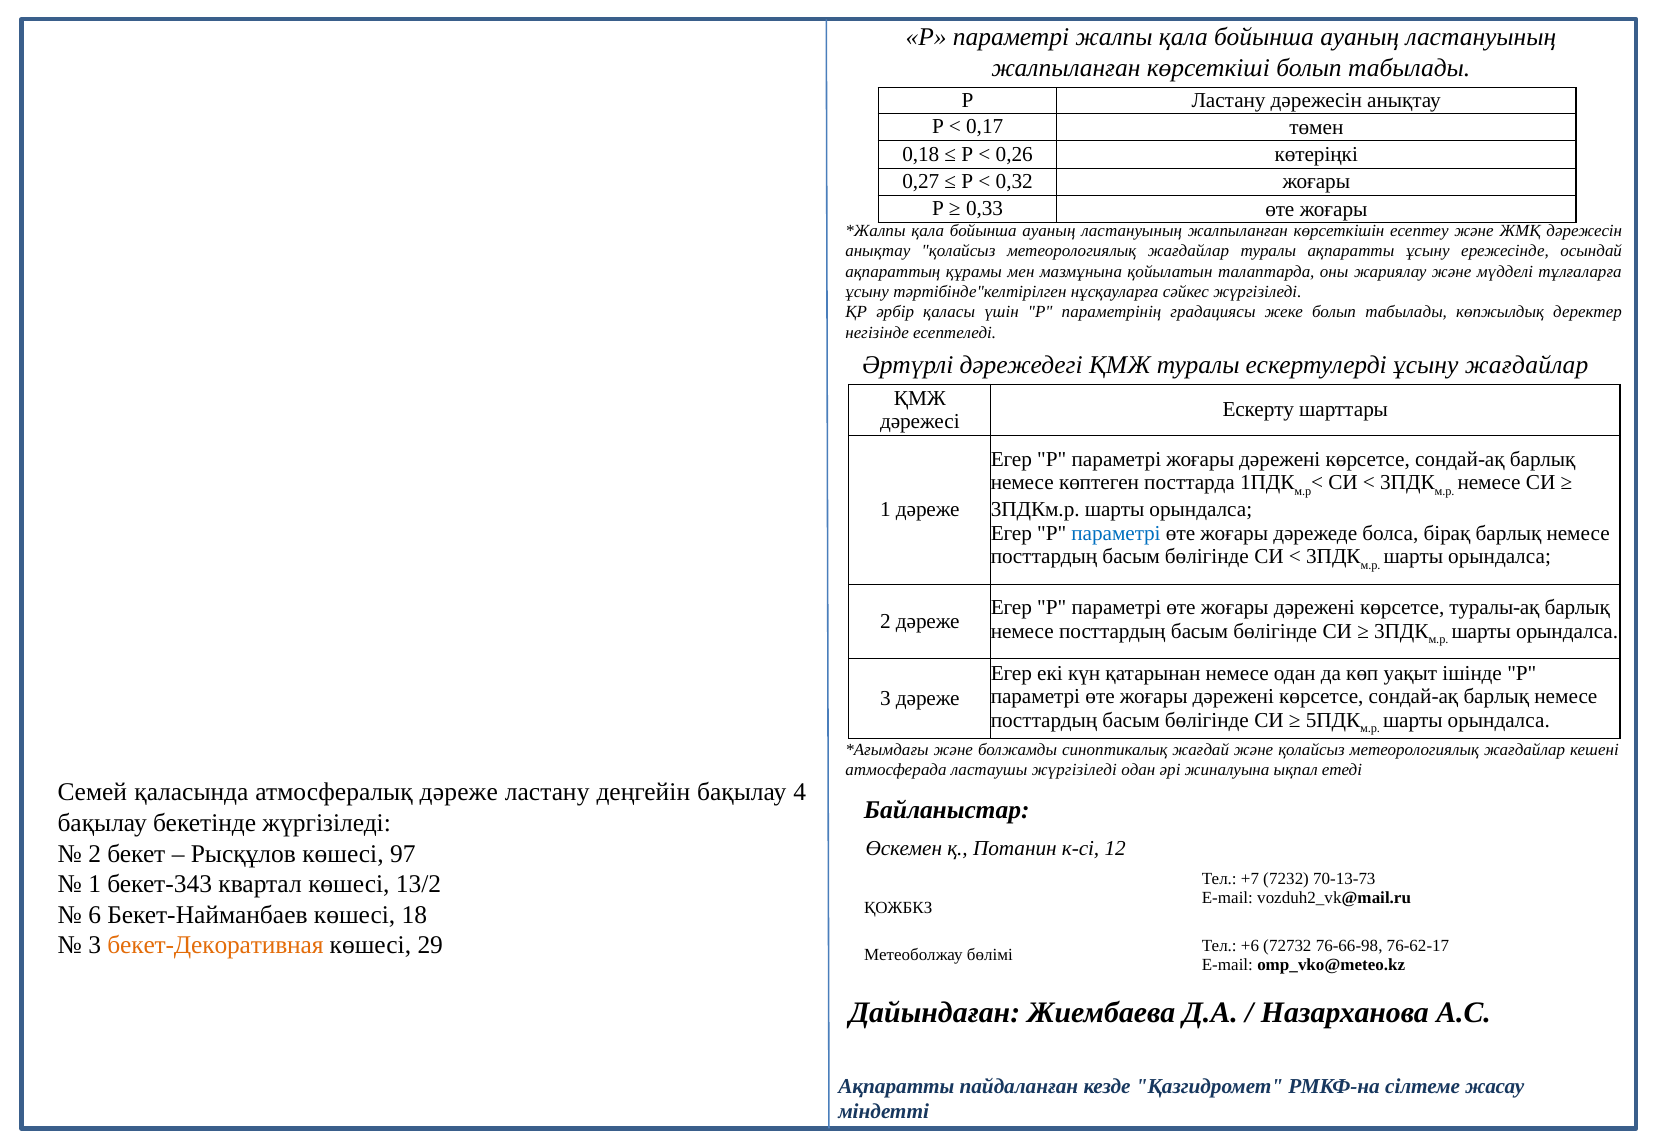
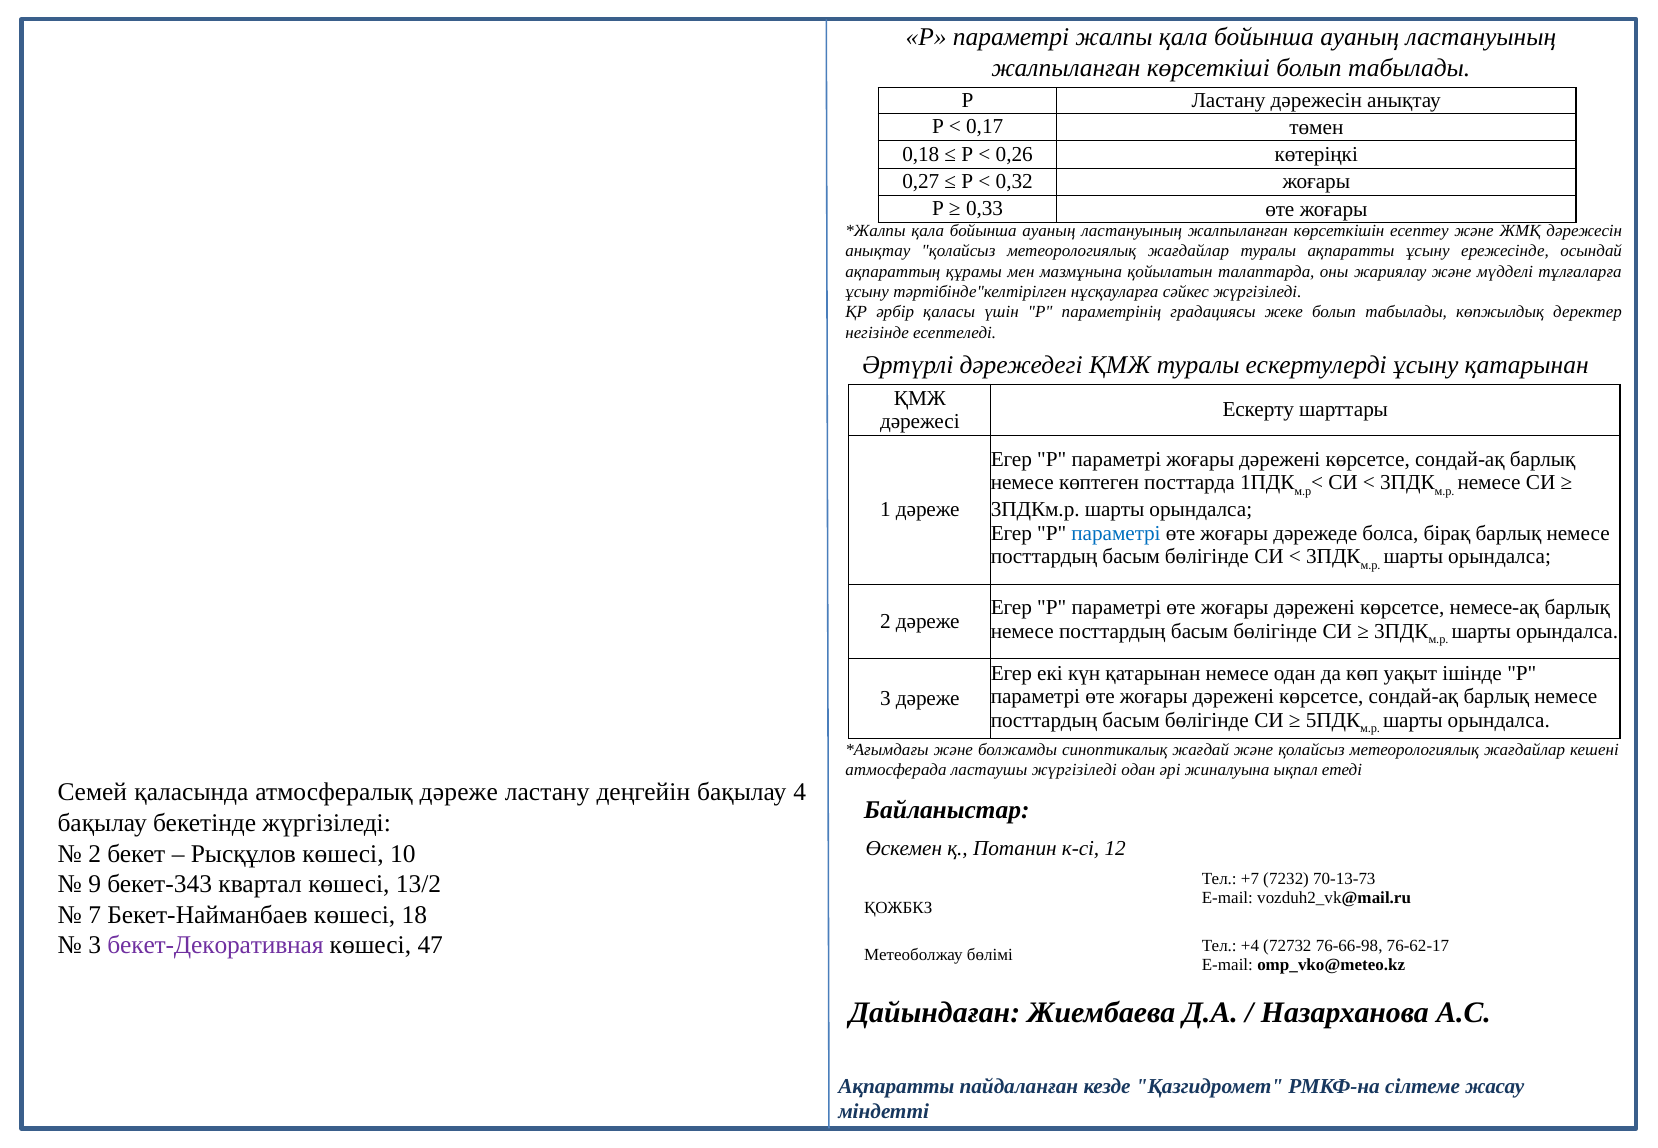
ұсыну жағдайлар: жағдайлар -> қатарынан
туралы-ақ: туралы-ақ -> немесе-ақ
97: 97 -> 10
1 at (95, 884): 1 -> 9
6: 6 -> 7
бекет-Декоративная colour: orange -> purple
29: 29 -> 47
+6: +6 -> +4
